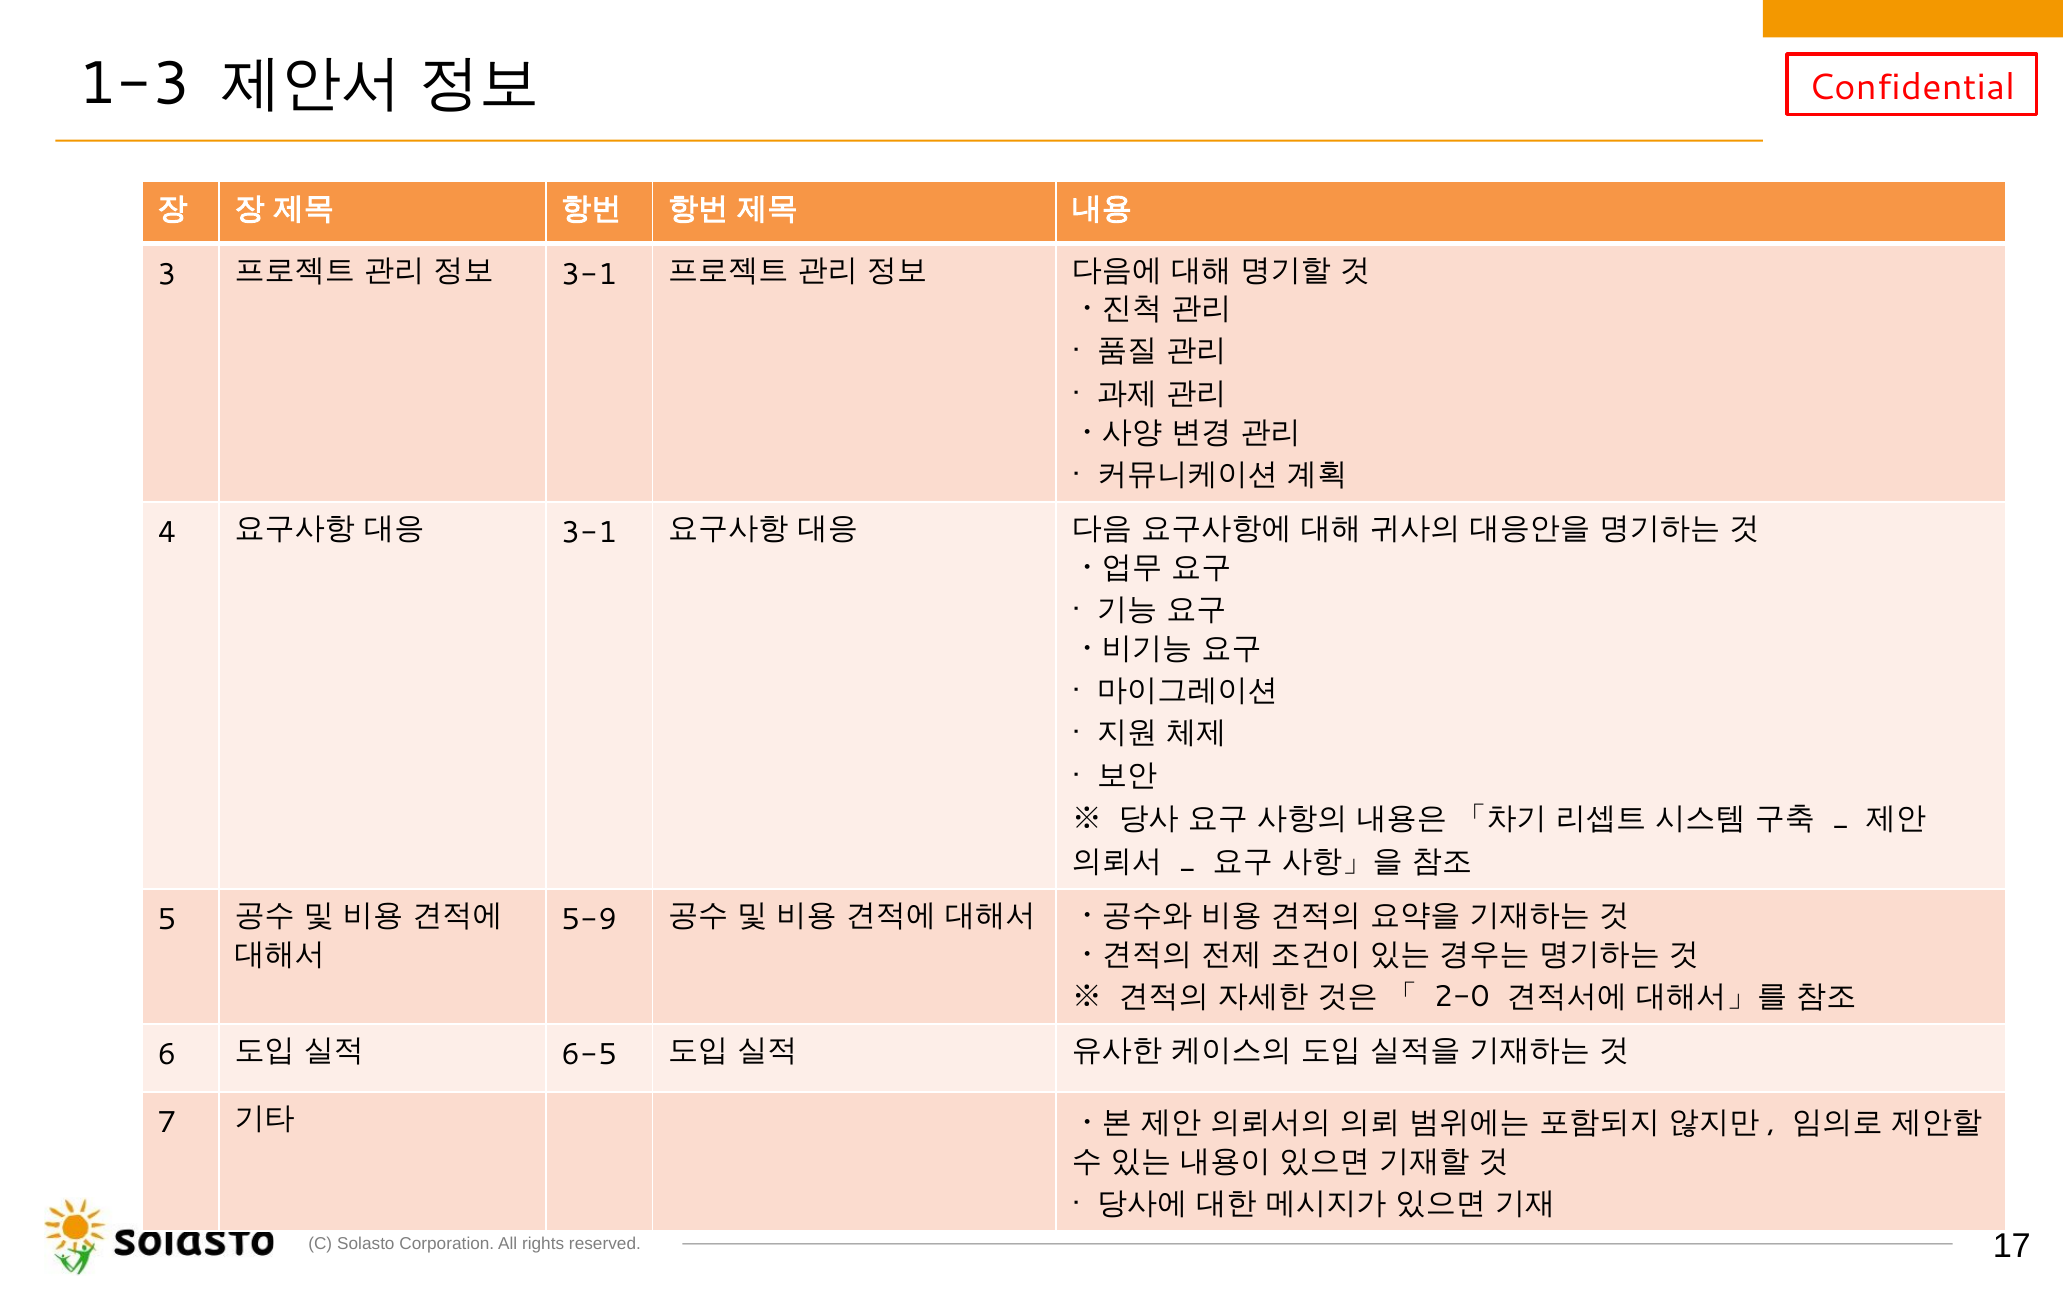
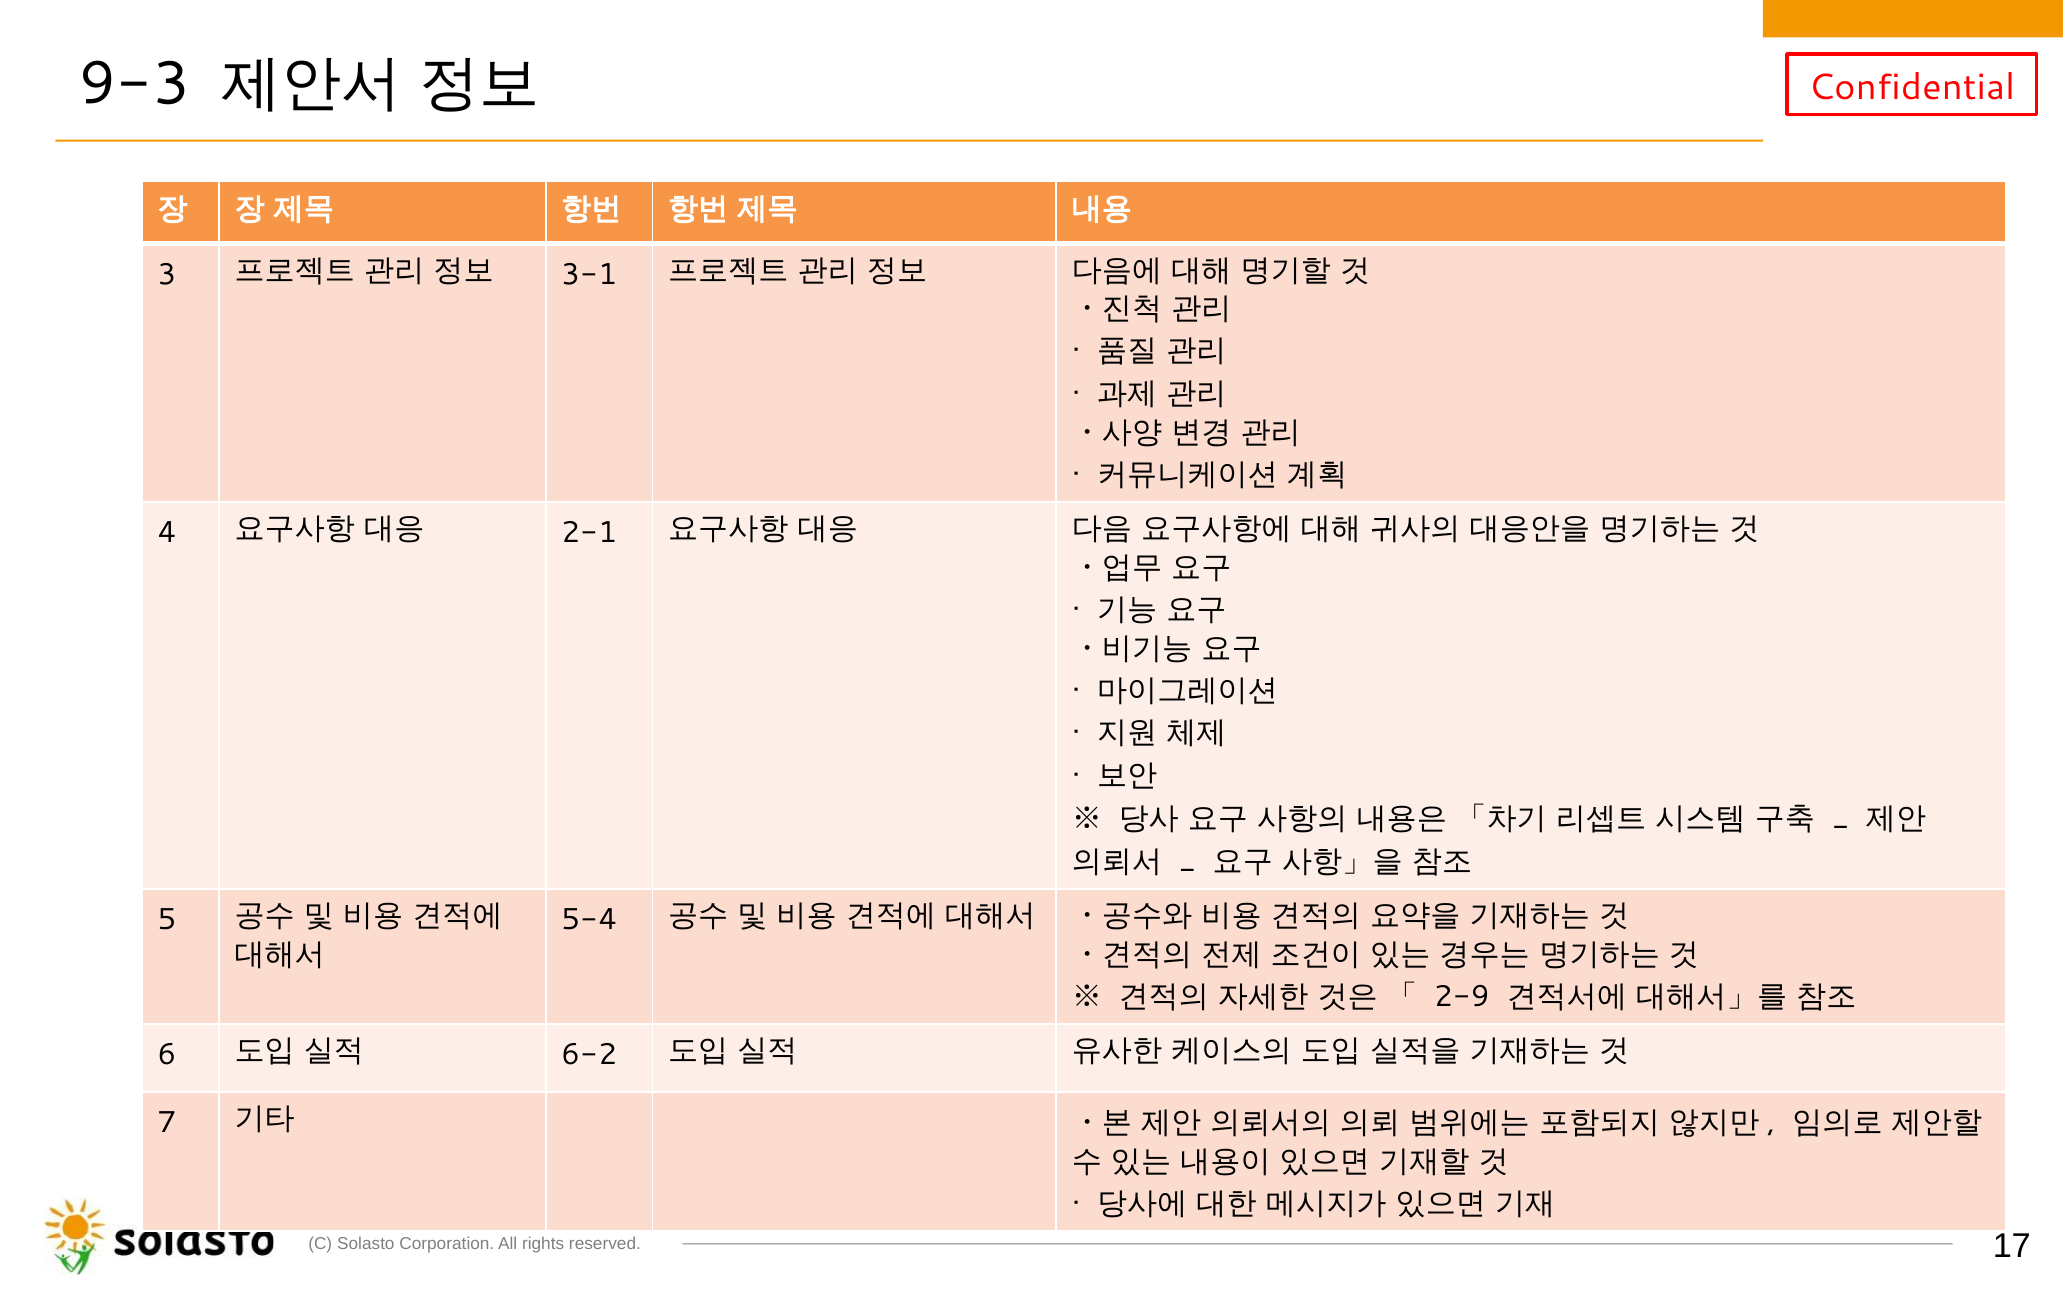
1-3: 1-3 -> 9-3
3-1 at (589, 533): 3-1 -> 2-1
5-9: 5-9 -> 5-4
2-0: 2-0 -> 2-9
6-5: 6-5 -> 6-2
